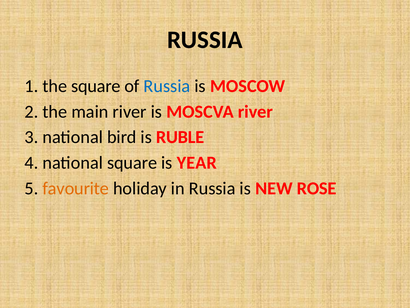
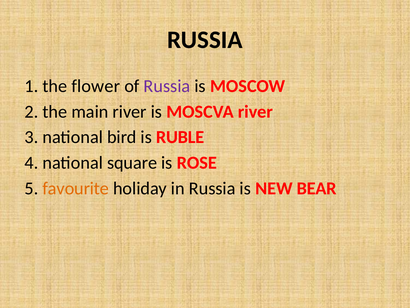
the square: square -> flower
Russia at (167, 86) colour: blue -> purple
YEAR: YEAR -> ROSE
ROSE: ROSE -> BEAR
